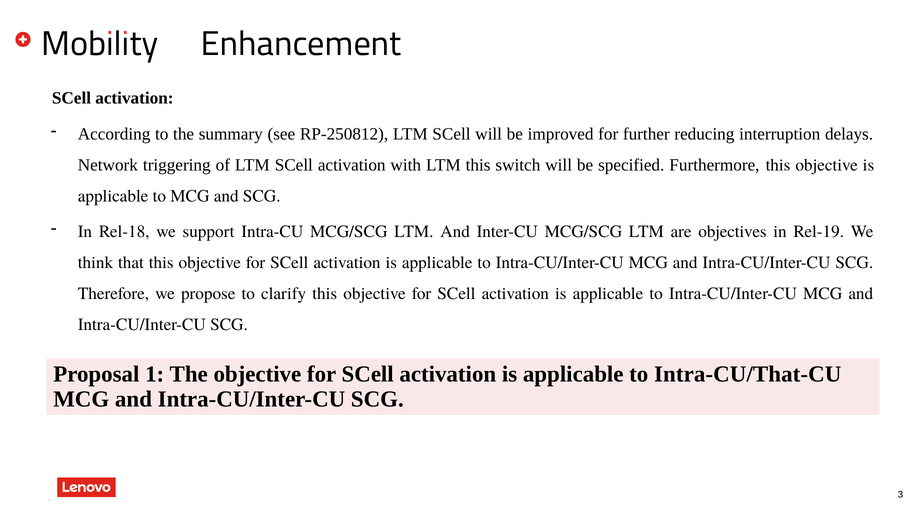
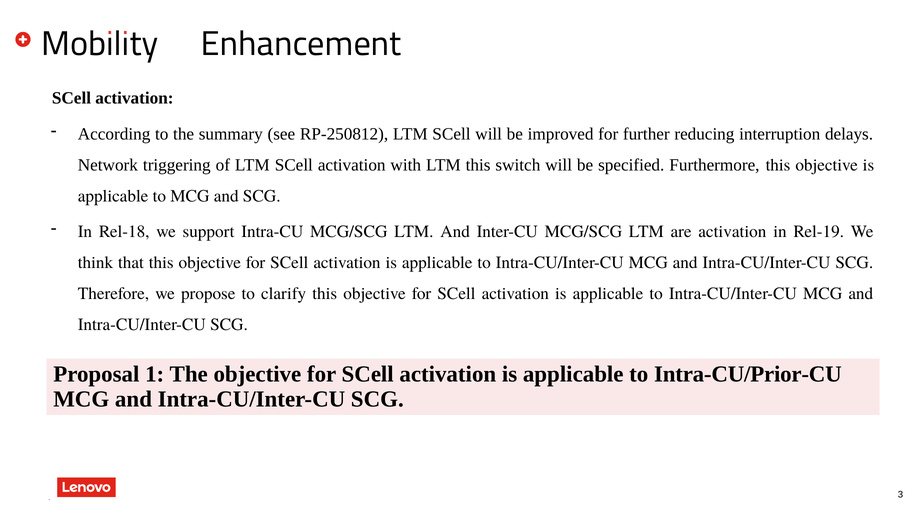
are objectives: objectives -> activation
Intra-CU/That-CU: Intra-CU/That-CU -> Intra-CU/Prior-CU
